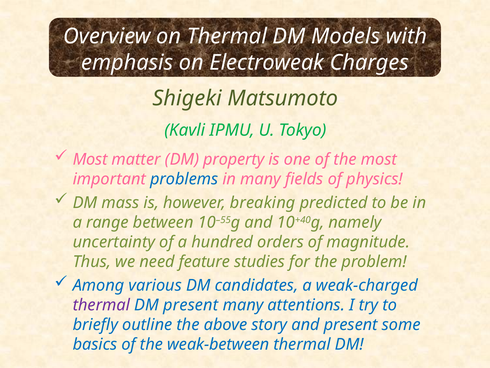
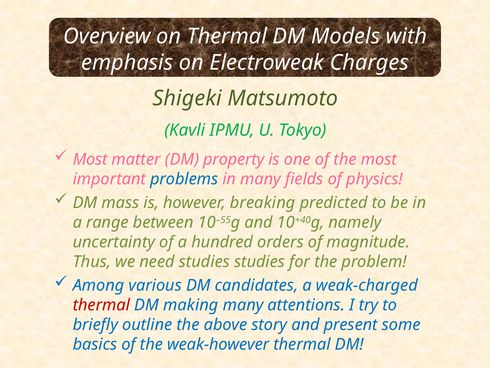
need feature: feature -> studies
thermal at (101, 305) colour: purple -> red
DM present: present -> making
weak-between: weak-between -> weak-however
